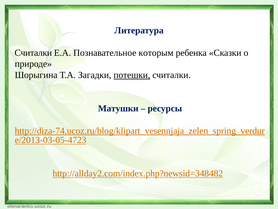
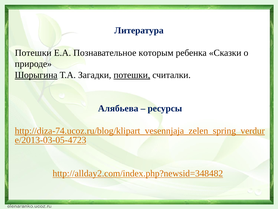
Считалки at (33, 53): Считалки -> Потешки
Шорыгина underline: none -> present
Матушки: Матушки -> Алябьева
